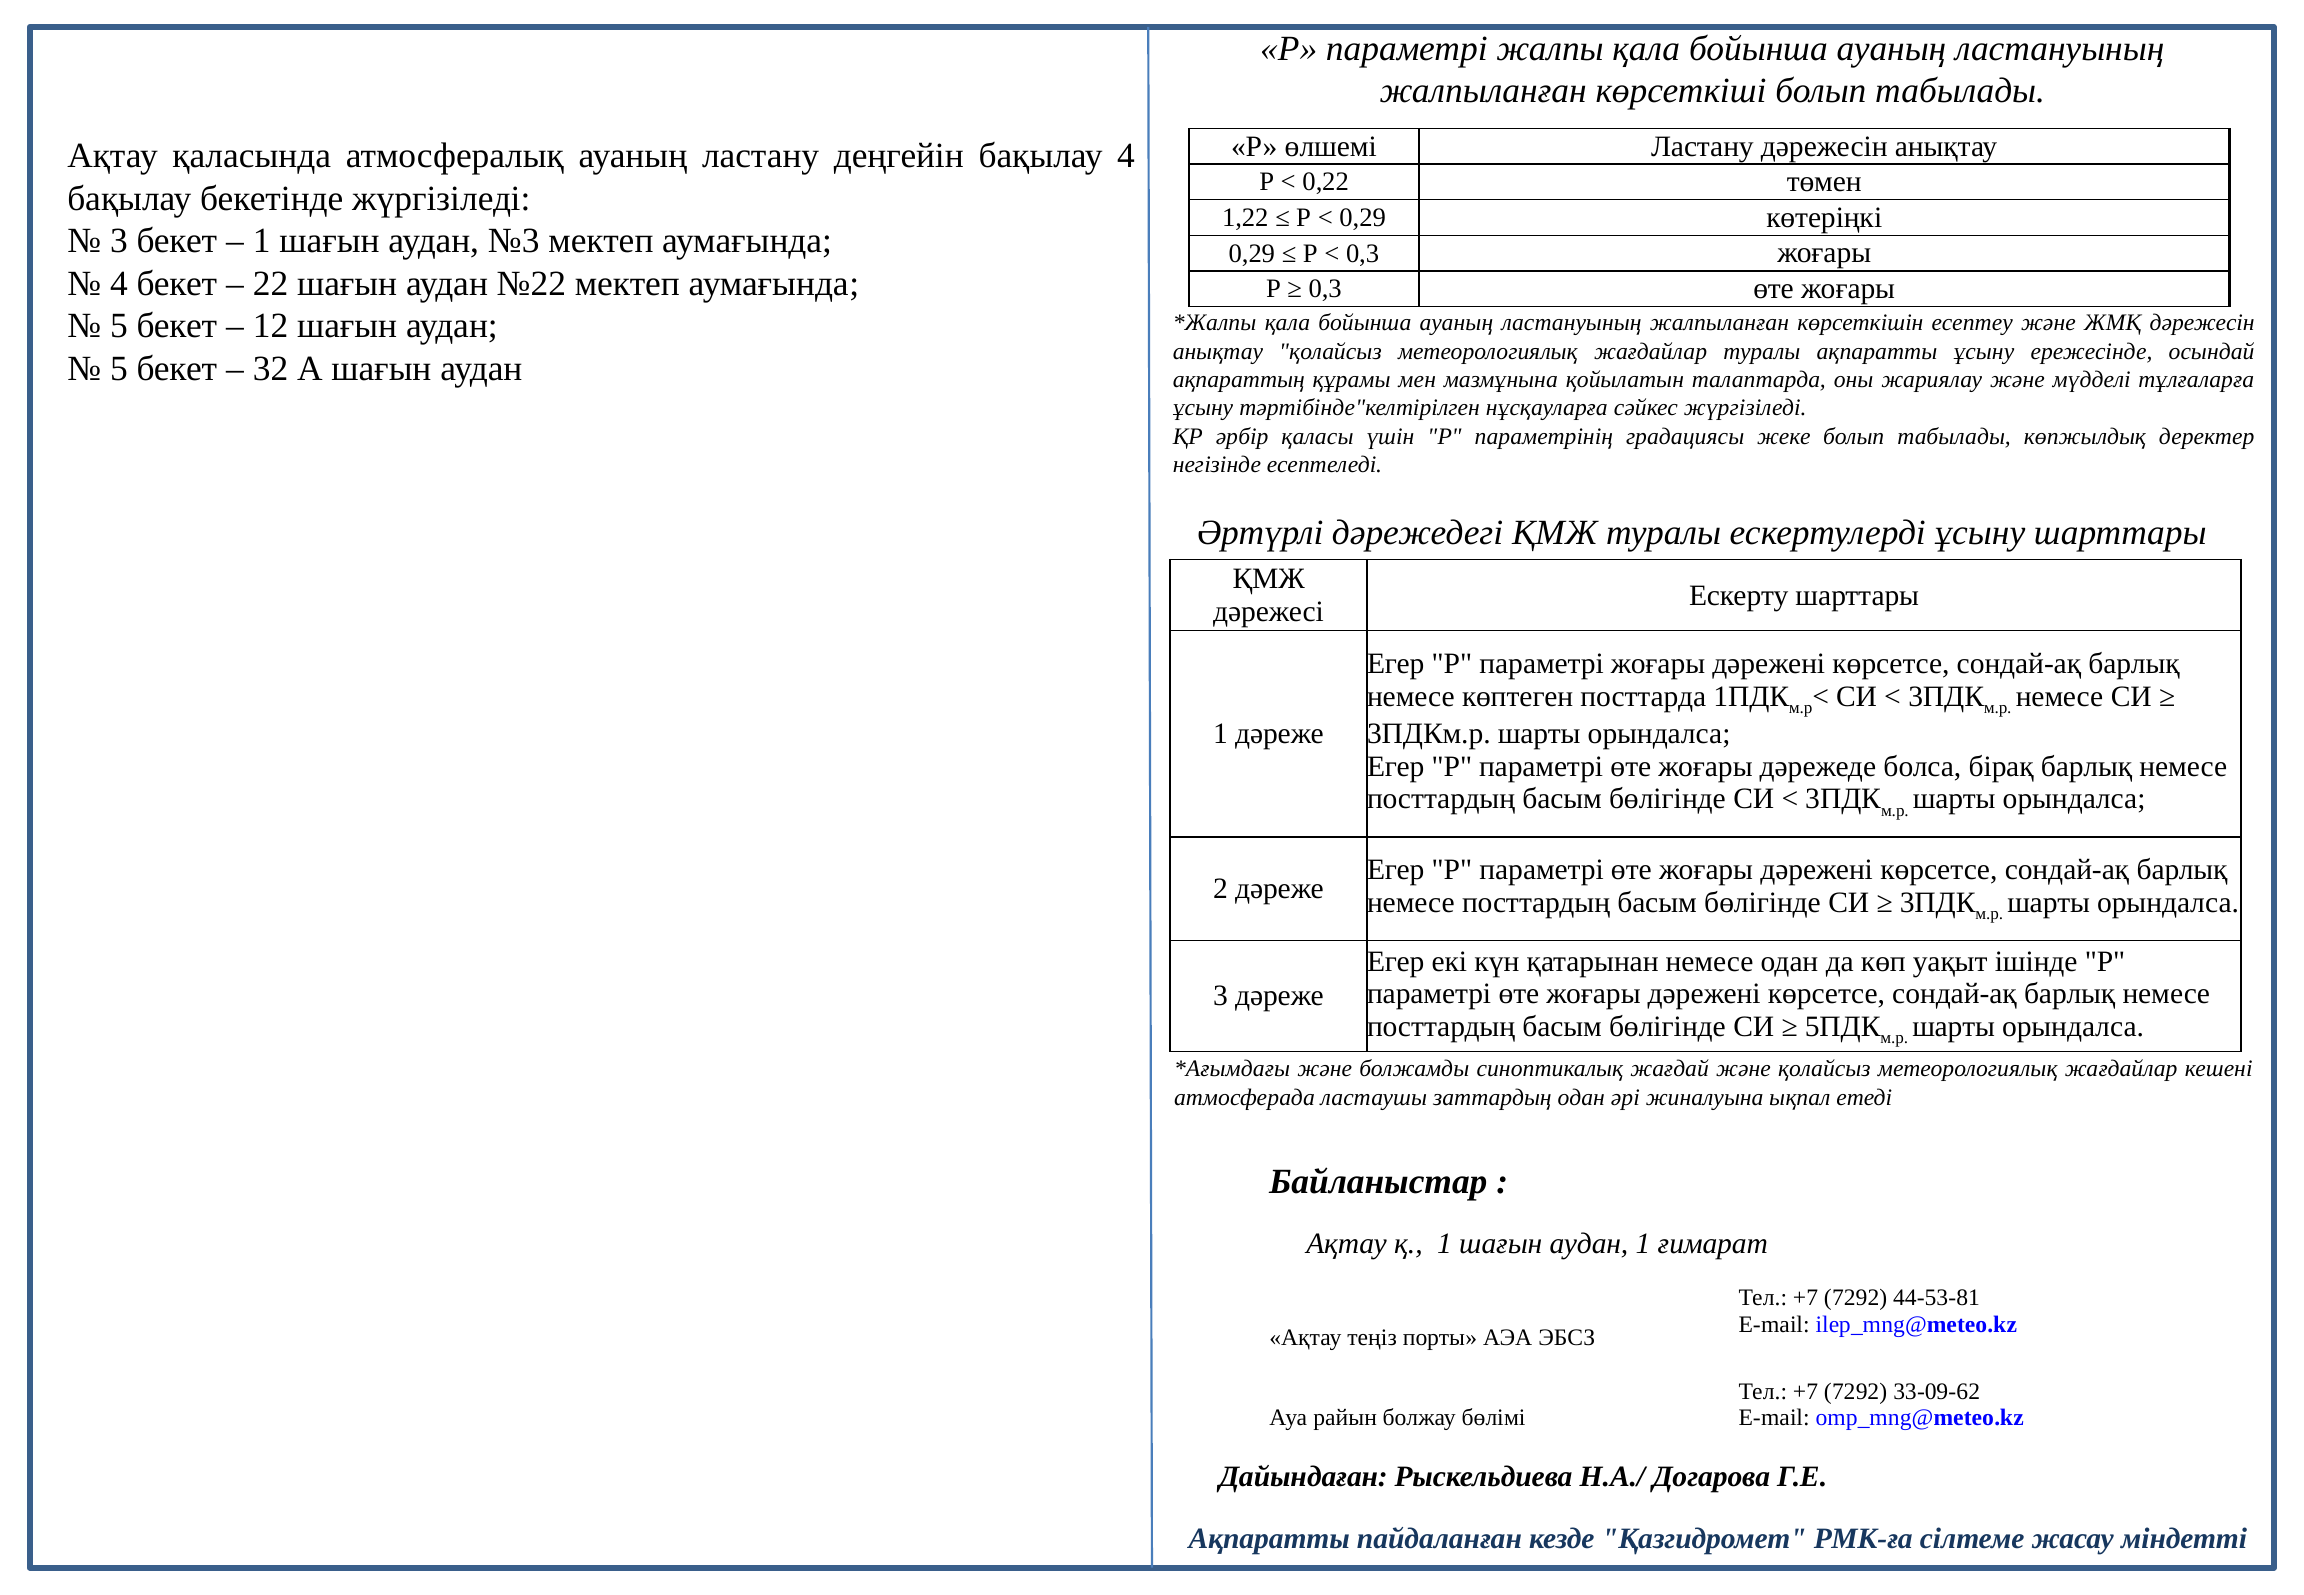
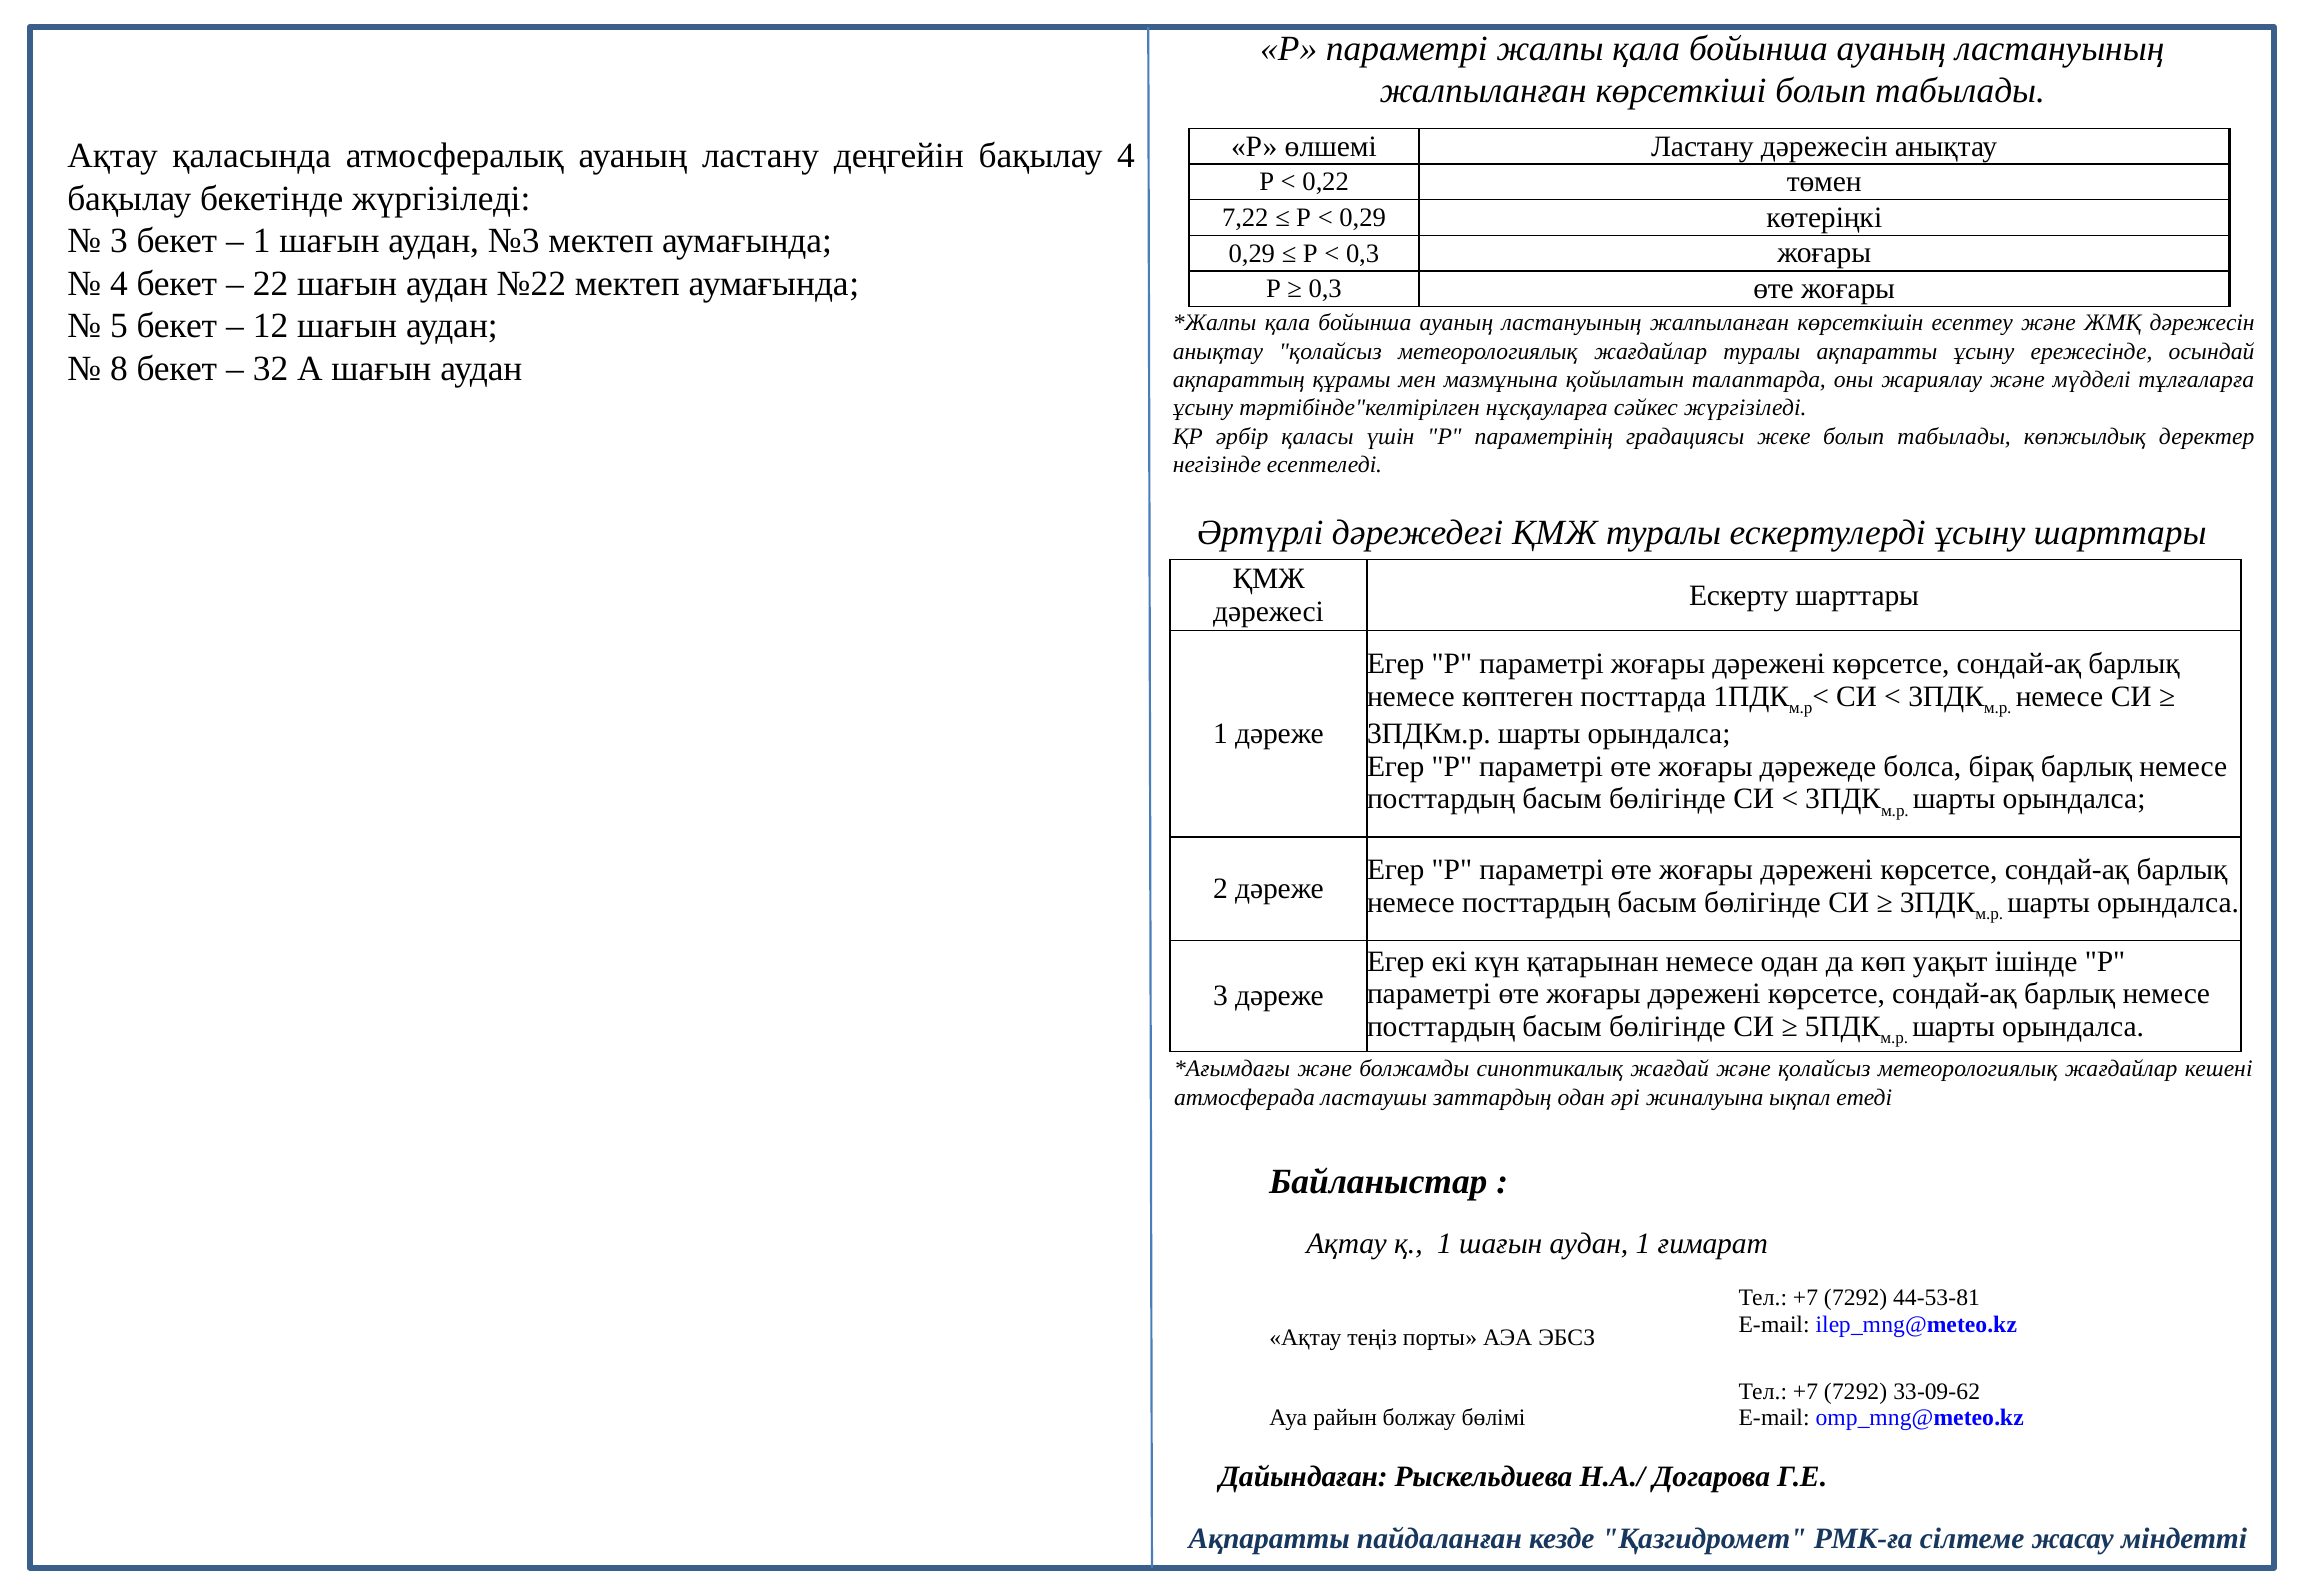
1,22: 1,22 -> 7,22
5 at (119, 369): 5 -> 8
